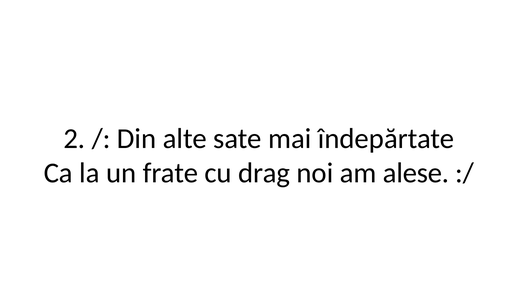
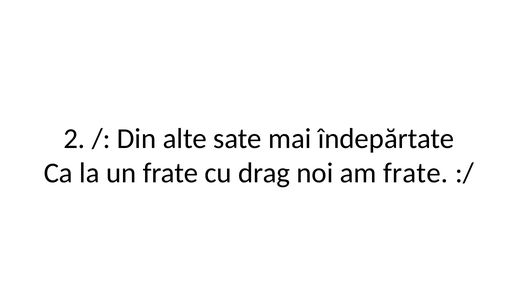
am alese: alese -> frate
